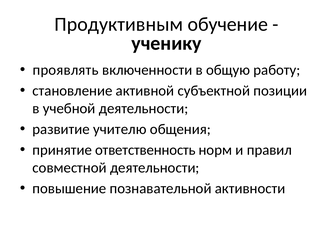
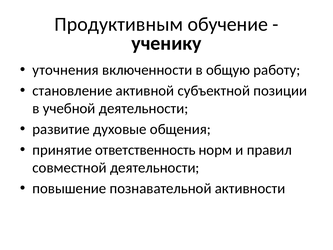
проявлять: проявлять -> уточнения
учителю: учителю -> духовые
